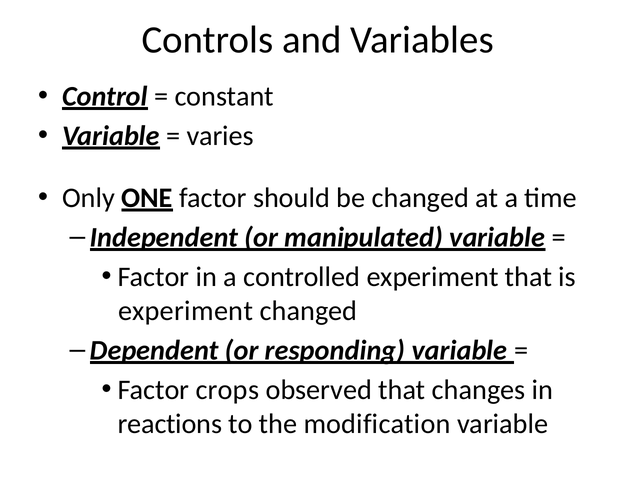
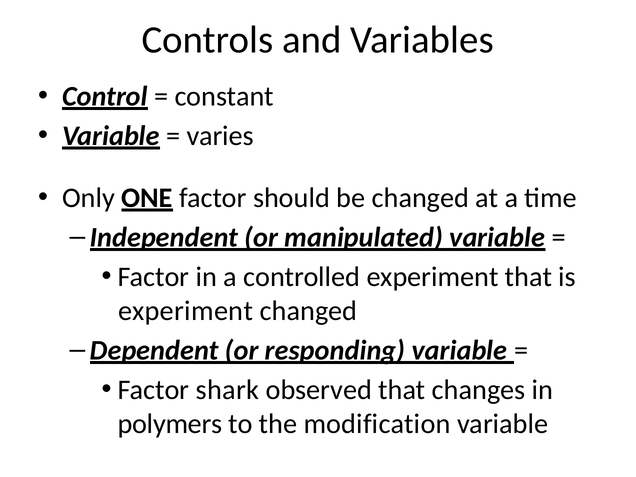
crops: crops -> shark
reactions: reactions -> polymers
